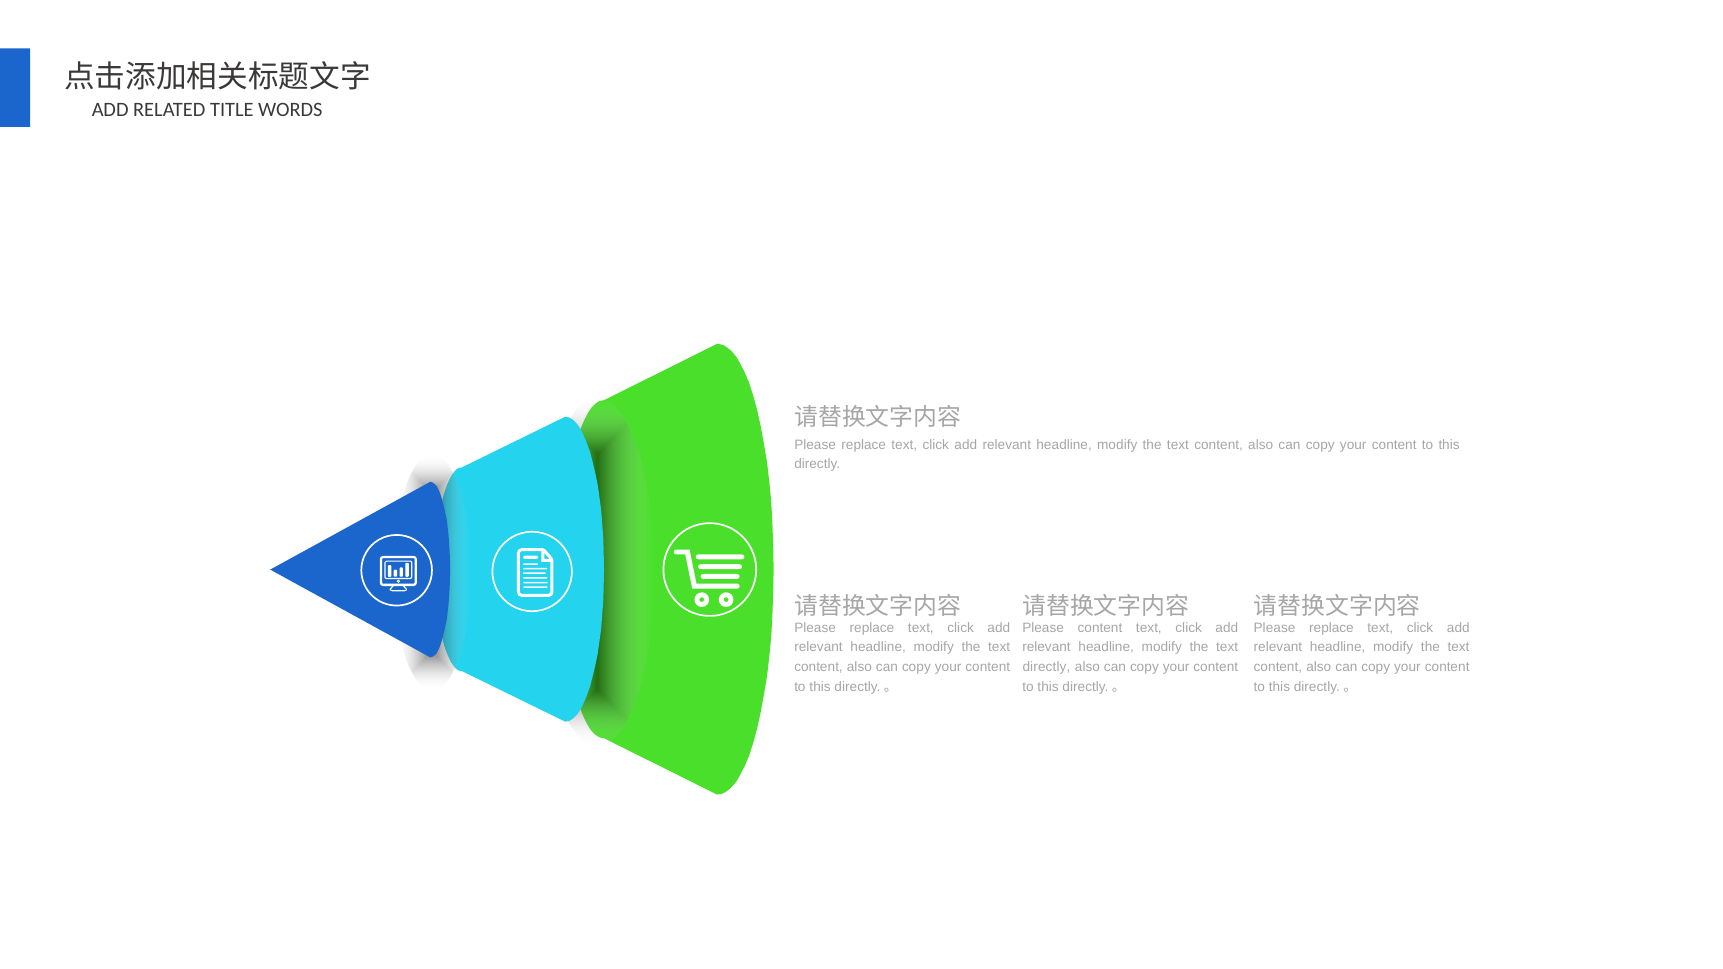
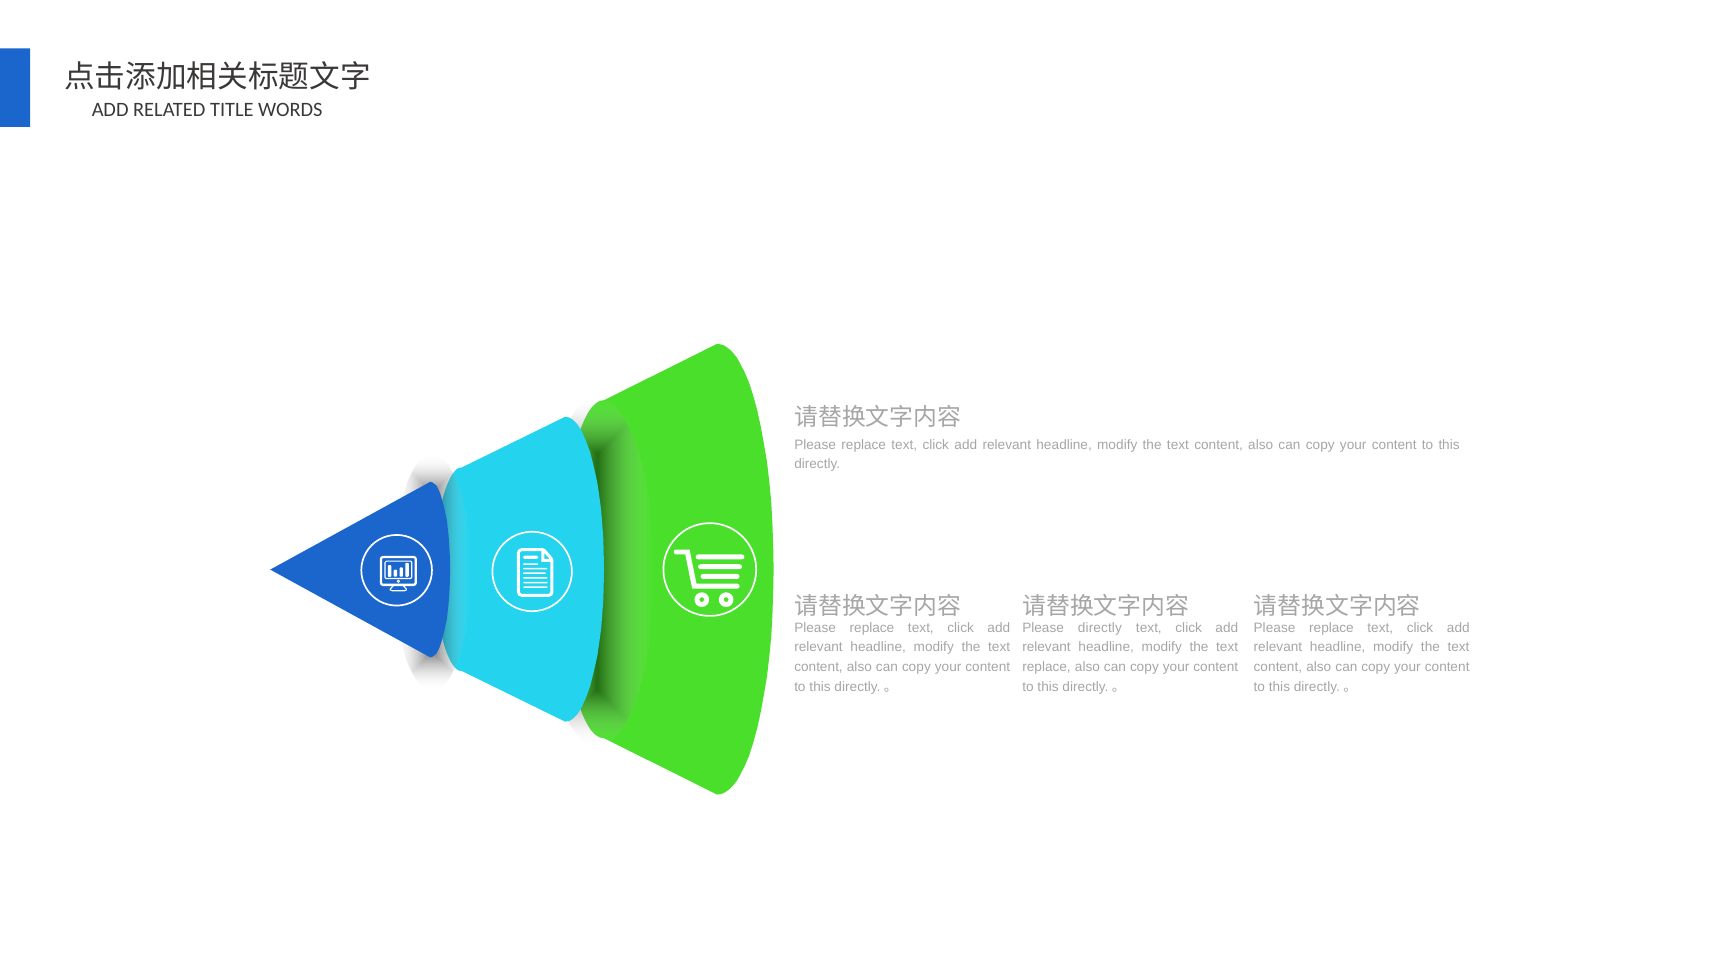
Please content: content -> directly
directly at (1046, 667): directly -> replace
